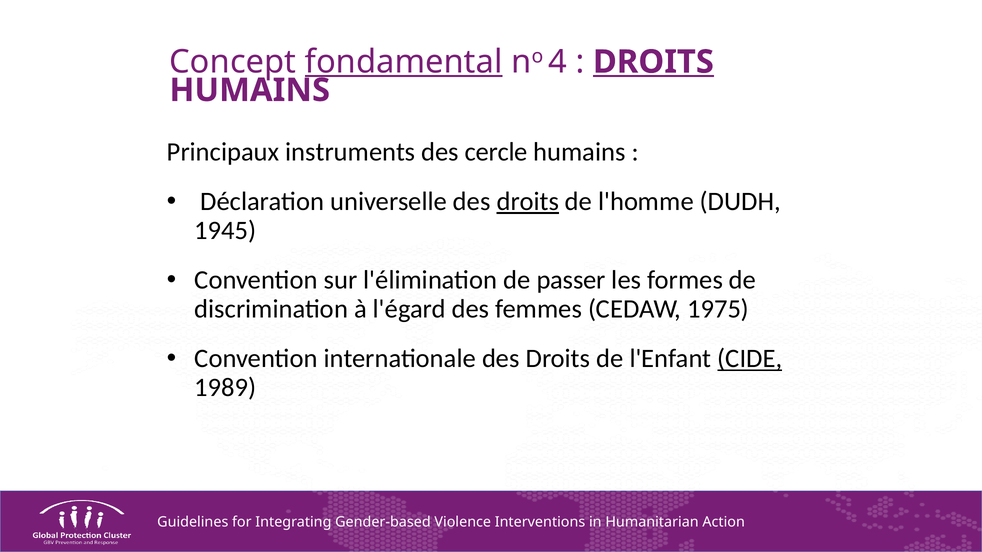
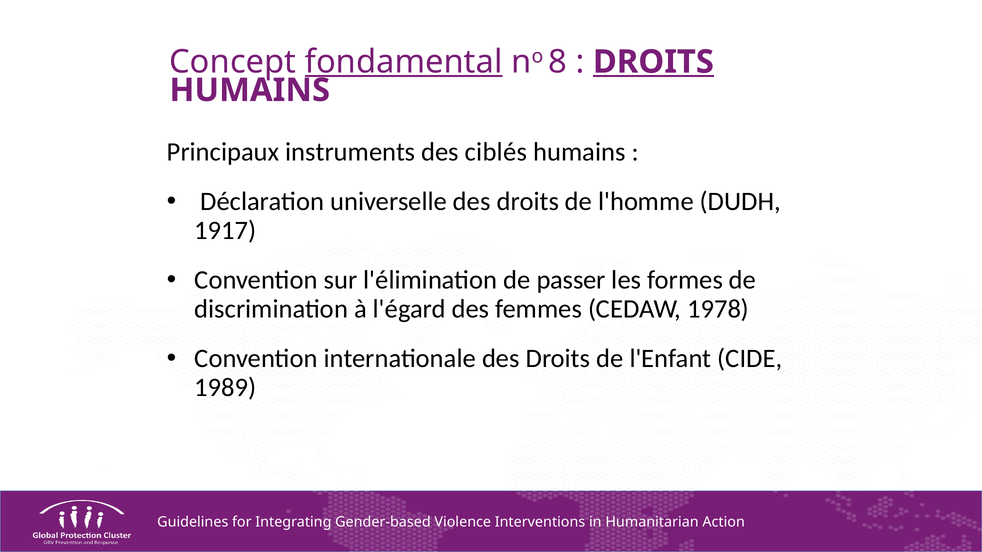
4: 4 -> 8
cercle: cercle -> ciblés
droits at (528, 202) underline: present -> none
1945: 1945 -> 1917
1975: 1975 -> 1978
CIDE underline: present -> none
